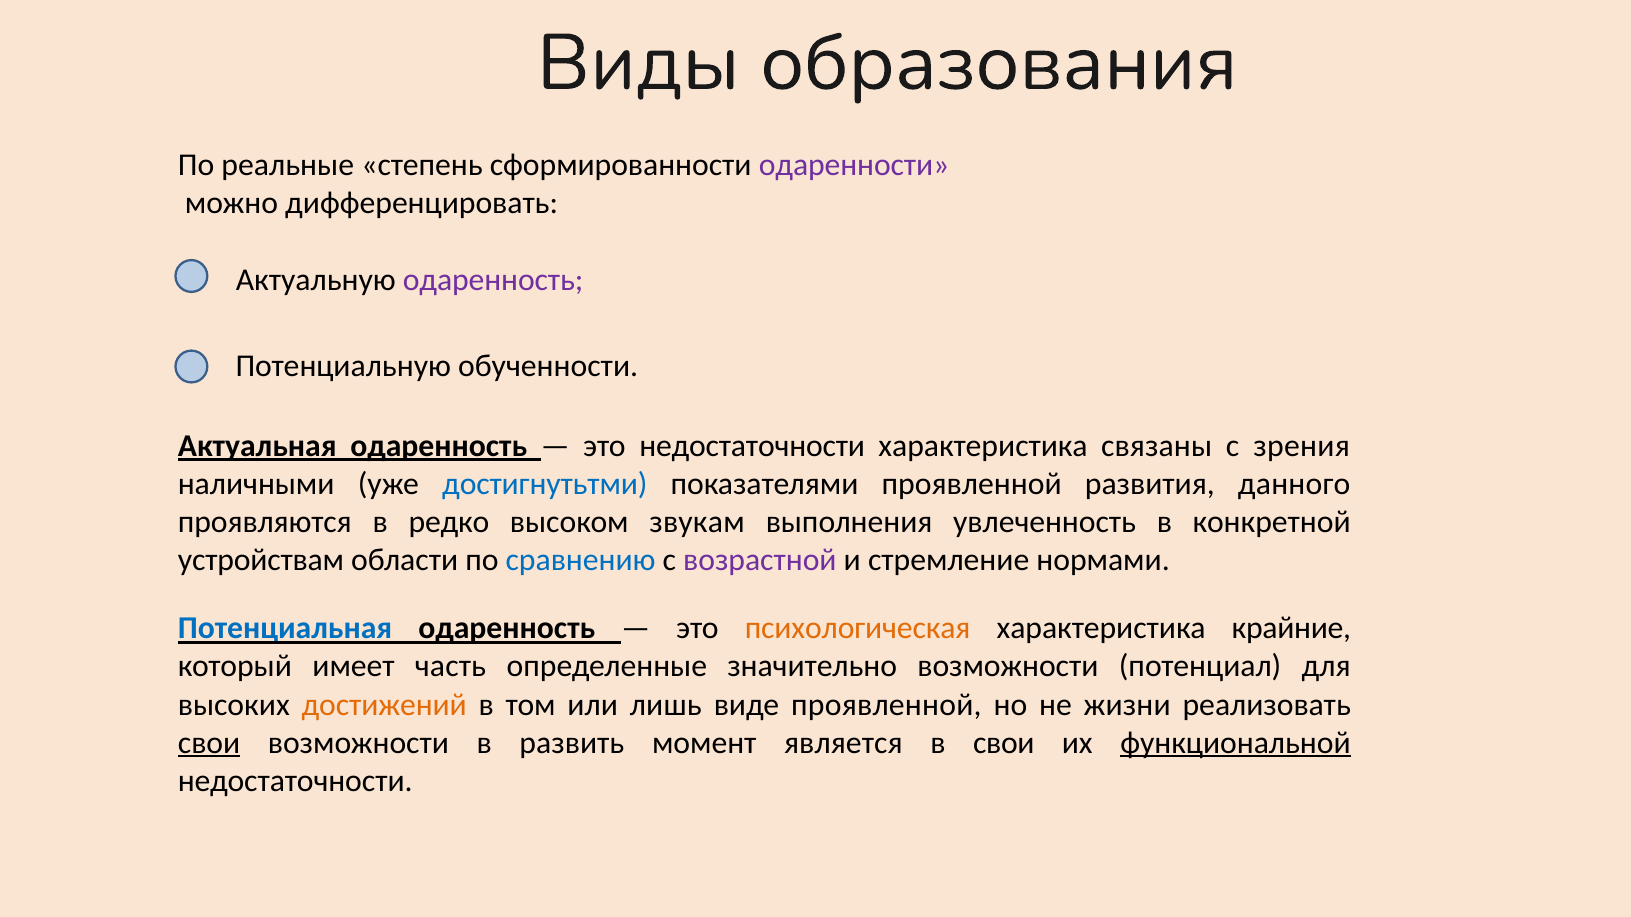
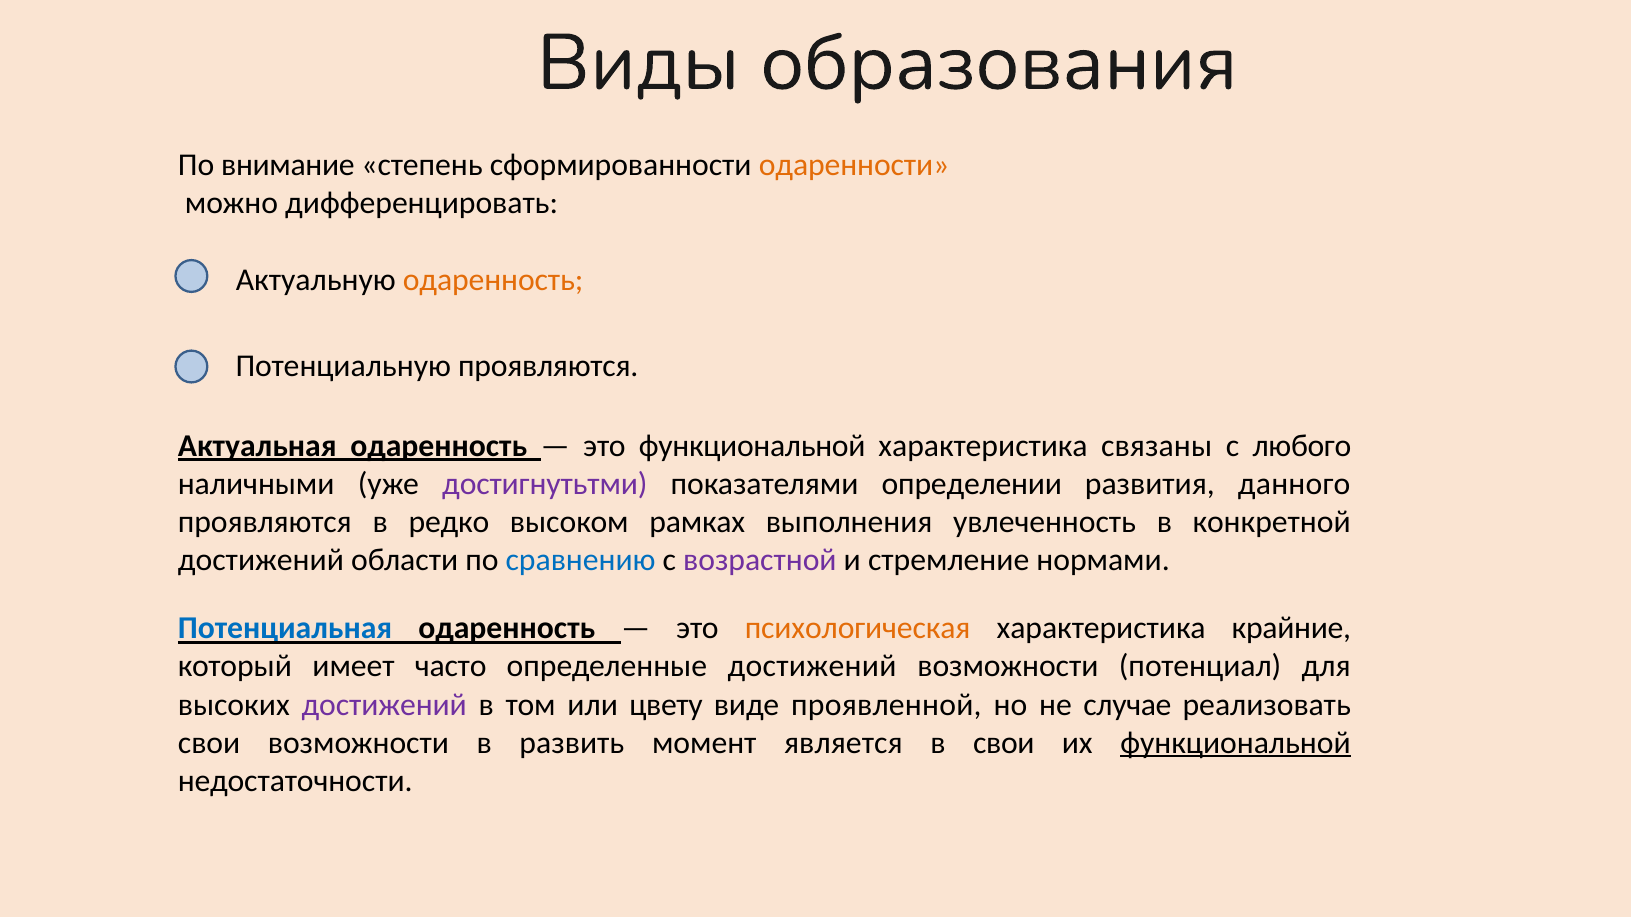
реальные: реальные -> внимание
одаренности colour: purple -> orange
одаренность at (493, 280) colour: purple -> orange
Потенциальную обученности: обученности -> проявляются
это недостаточности: недостаточности -> функциональной
зрения: зрения -> любого
достигнутьтми colour: blue -> purple
показателями проявленной: проявленной -> определении
звукам: звукам -> рамках
устройствам at (261, 560): устройствам -> достижений
часть: часть -> часто
определенные значительно: значительно -> достижений
достижений at (384, 705) colour: orange -> purple
лишь: лишь -> цвету
жизни: жизни -> случае
свои at (209, 743) underline: present -> none
